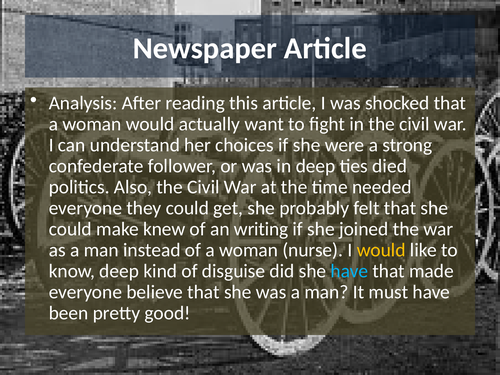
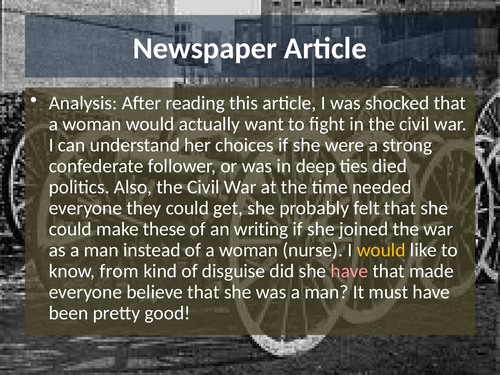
knew: knew -> these
know deep: deep -> from
have at (349, 271) colour: light blue -> pink
